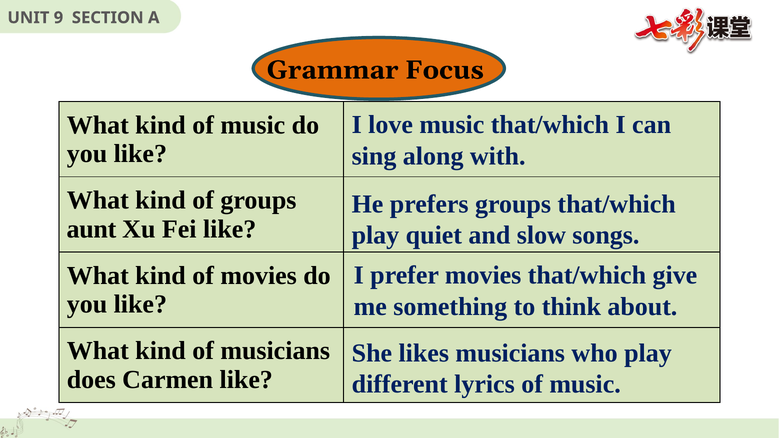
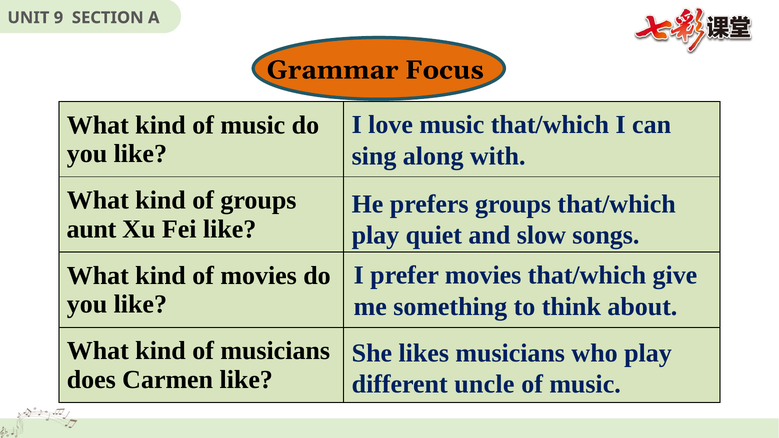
lyrics: lyrics -> uncle
